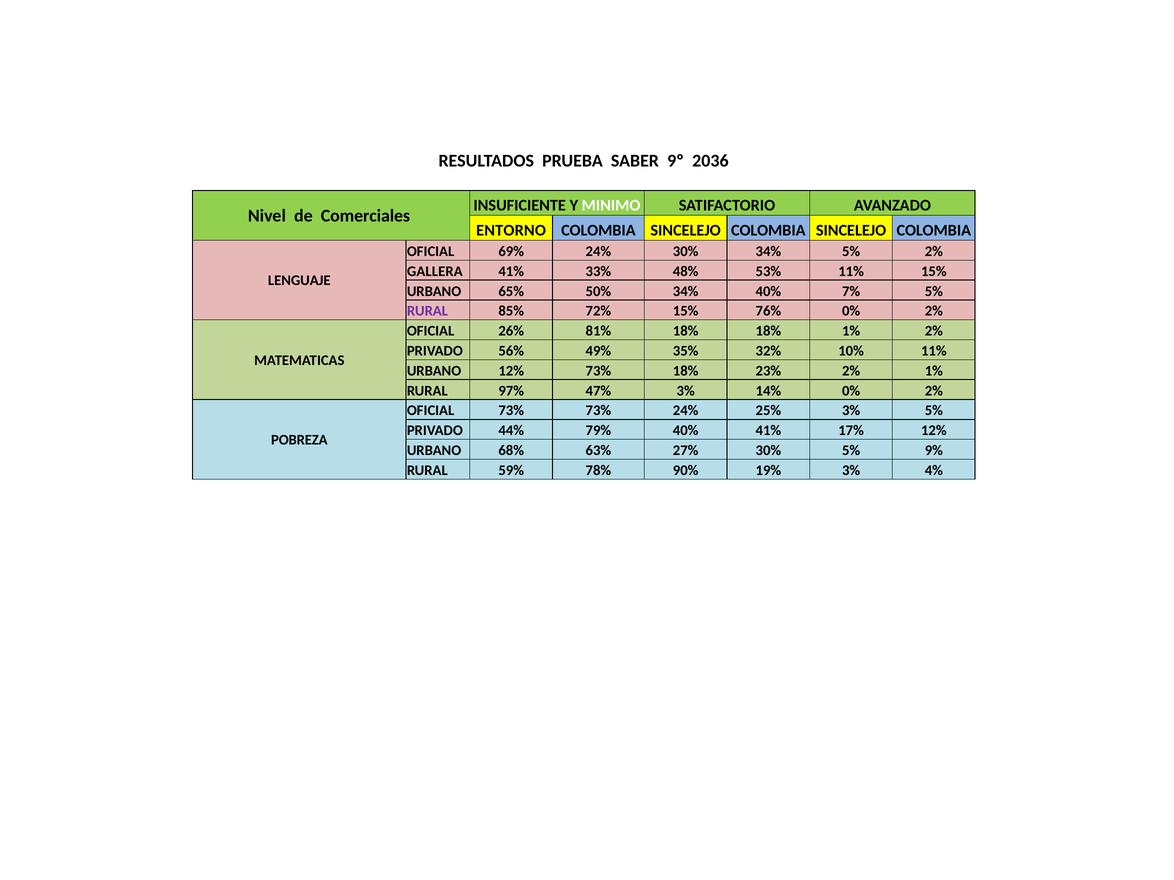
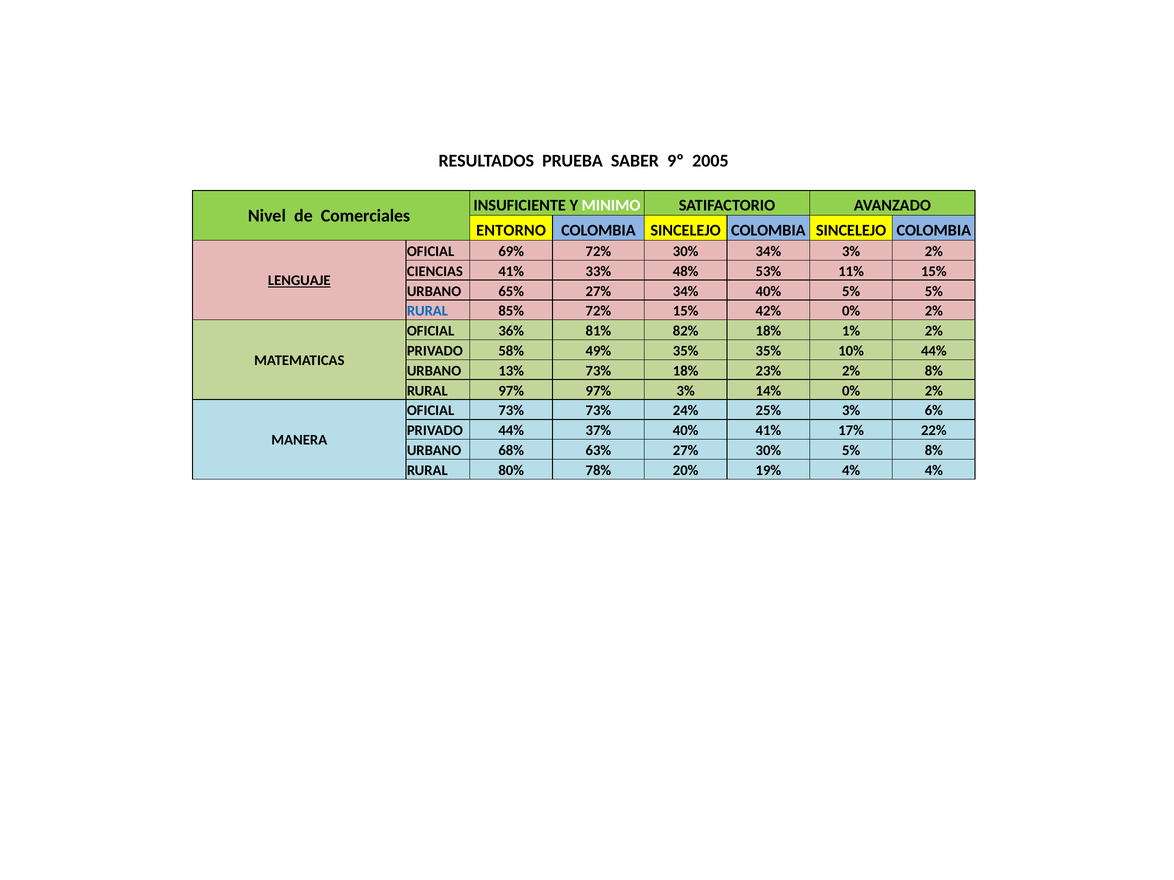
2036: 2036 -> 2005
69% 24%: 24% -> 72%
34% 5%: 5% -> 3%
GALLERA: GALLERA -> CIENCIAS
LENGUAJE underline: none -> present
65% 50%: 50% -> 27%
40% 7%: 7% -> 5%
RURAL at (427, 311) colour: purple -> blue
76%: 76% -> 42%
26%: 26% -> 36%
81% 18%: 18% -> 82%
56%: 56% -> 58%
35% 32%: 32% -> 35%
10% 11%: 11% -> 44%
URBANO 12%: 12% -> 13%
2% 1%: 1% -> 8%
97% 47%: 47% -> 97%
3% 5%: 5% -> 6%
79%: 79% -> 37%
17% 12%: 12% -> 22%
POBREZA: POBREZA -> MANERA
5% 9%: 9% -> 8%
59%: 59% -> 80%
90%: 90% -> 20%
19% 3%: 3% -> 4%
